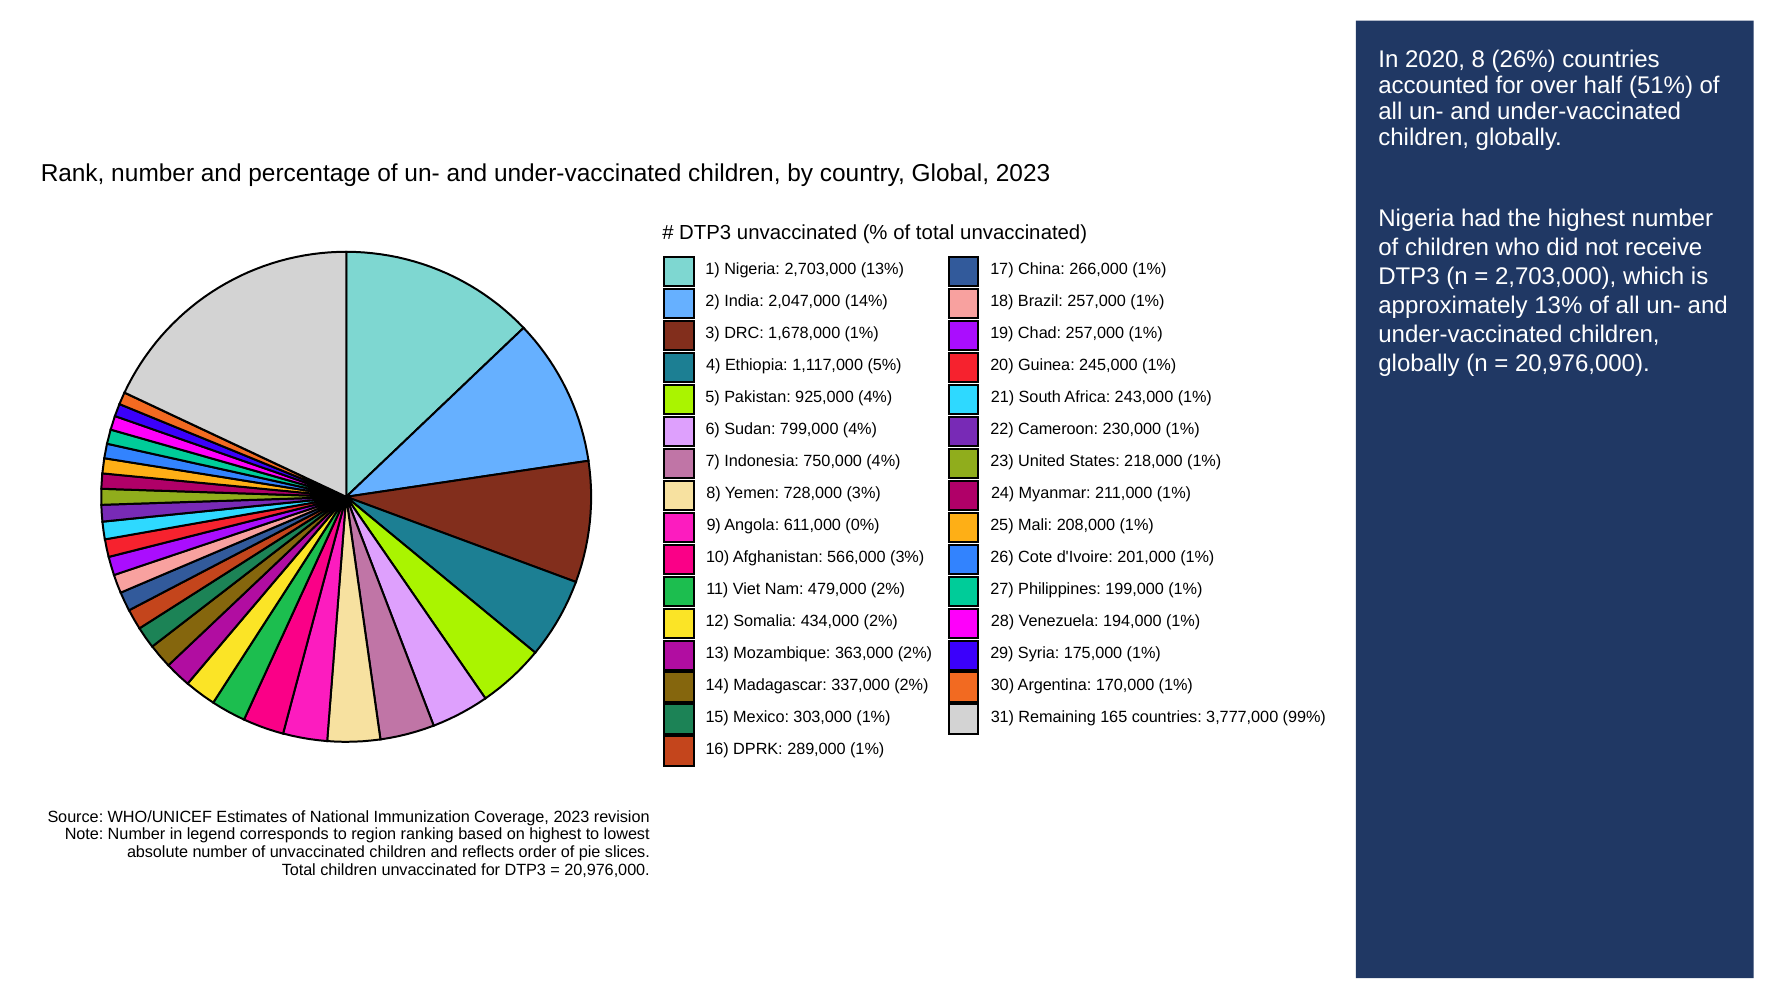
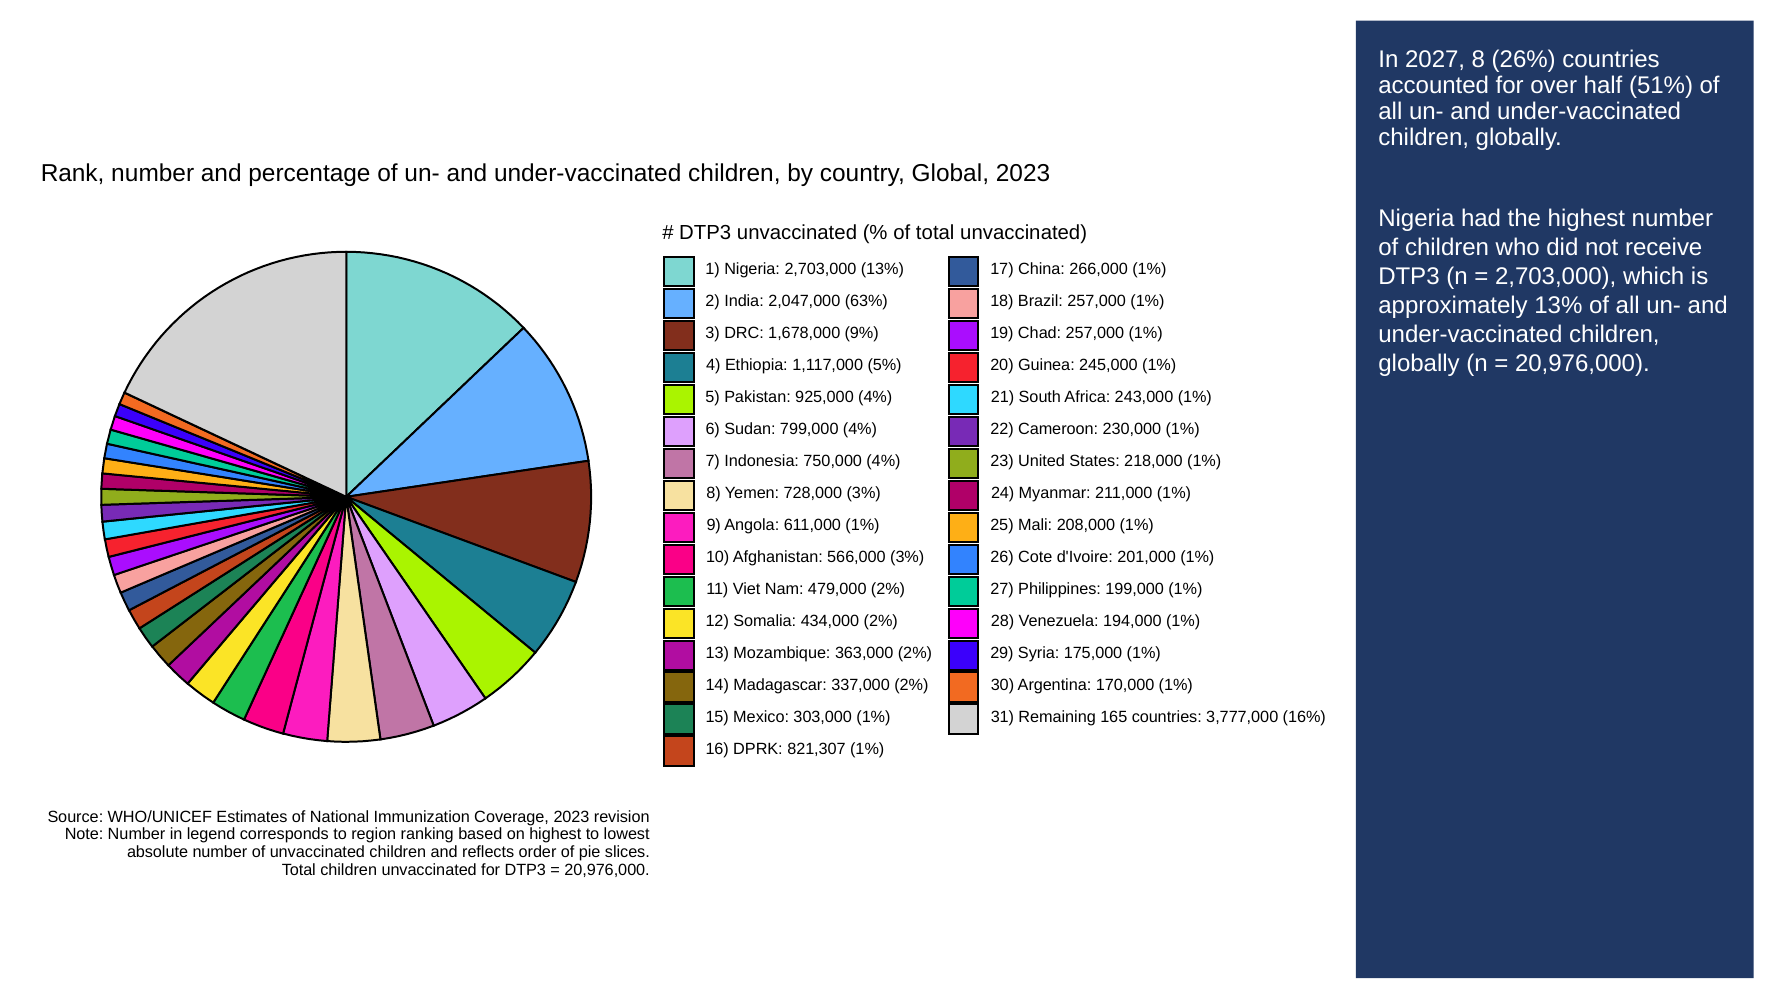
2020: 2020 -> 2027
14%: 14% -> 63%
1,678,000 1%: 1% -> 9%
611,000 0%: 0% -> 1%
99%: 99% -> 16%
289,000: 289,000 -> 821,307
